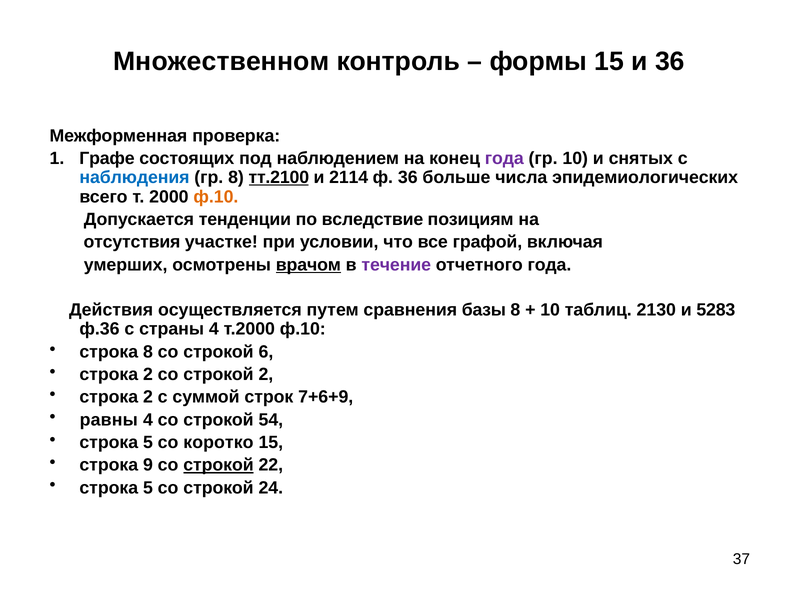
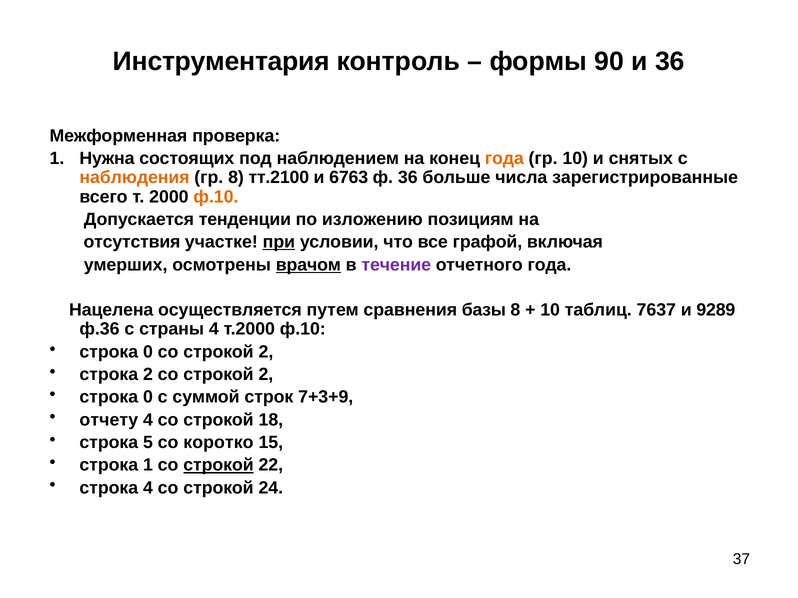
Множественном: Множественном -> Инструментария
формы 15: 15 -> 90
Графе: Графе -> Нужна
года at (504, 159) colour: purple -> orange
наблюдения colour: blue -> orange
тт.2100 underline: present -> none
2114: 2114 -> 6763
эпидемиологических: эпидемиологических -> зарегистрированные
вследствие: вследствие -> изложению
при underline: none -> present
Действия: Действия -> Нацелена
2130: 2130 -> 7637
5283: 5283 -> 9289
8 at (148, 352): 8 -> 0
6 at (266, 352): 6 -> 2
2 at (148, 397): 2 -> 0
7+6+9: 7+6+9 -> 7+3+9
равны: равны -> отчету
54: 54 -> 18
строка 9: 9 -> 1
5 at (148, 488): 5 -> 4
